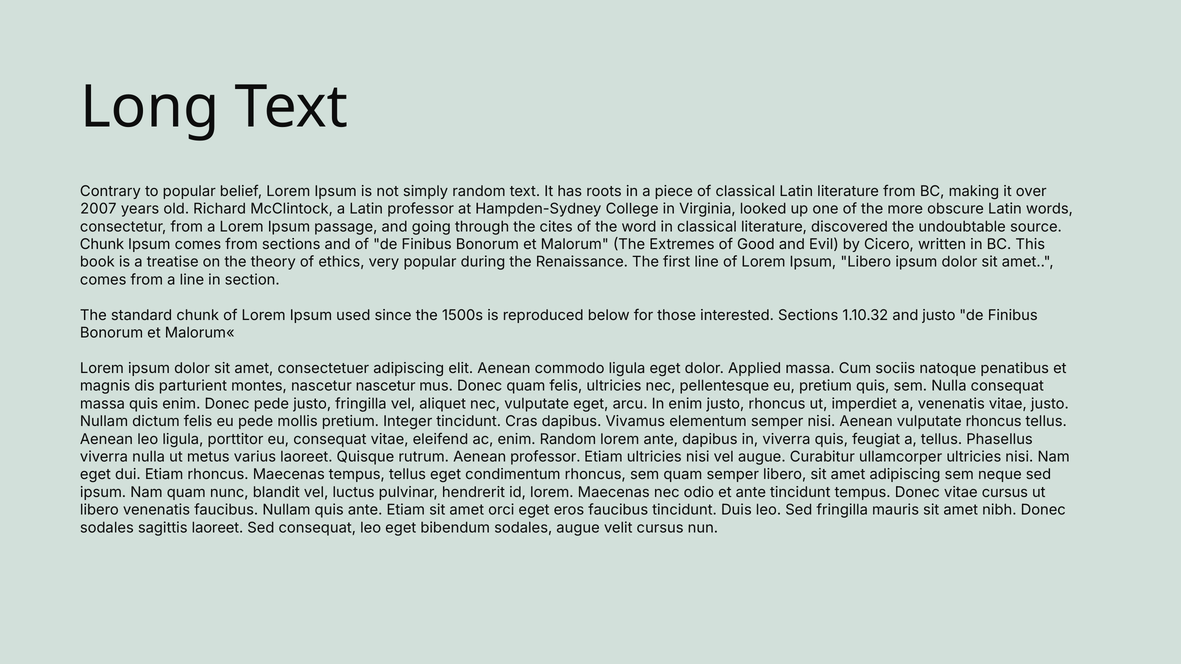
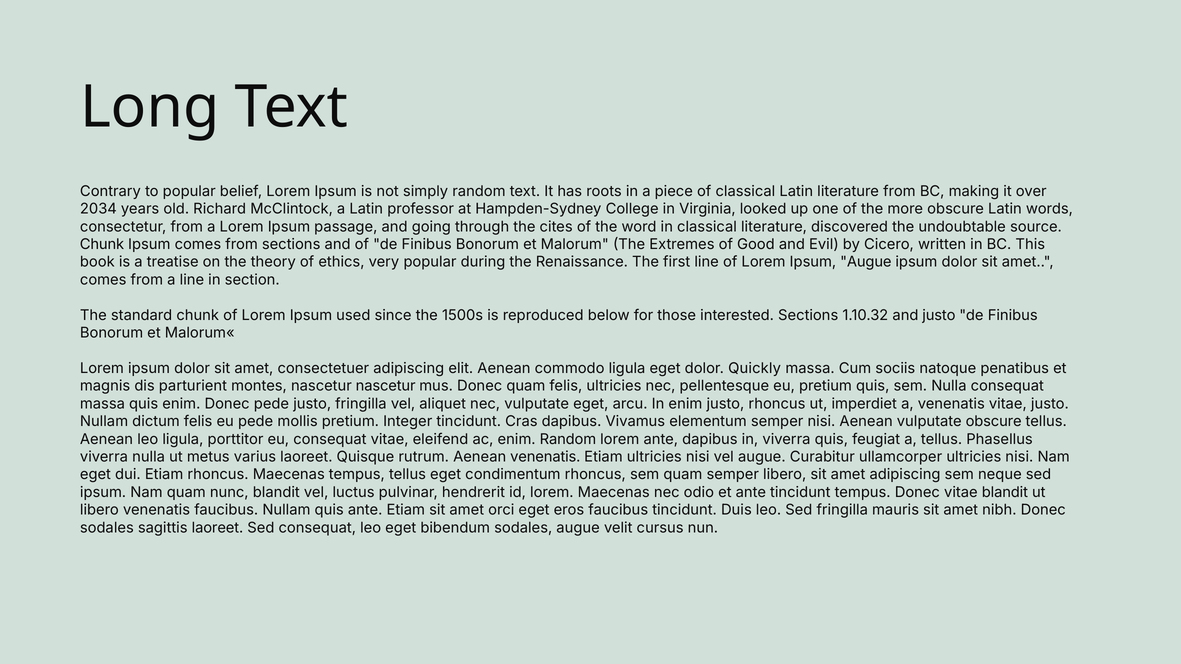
2007: 2007 -> 2034
Ipsum Libero: Libero -> Augue
Applied: Applied -> Quickly
vulputate rhoncus: rhoncus -> obscure
Aenean professor: professor -> venenatis
vitae cursus: cursus -> blandit
